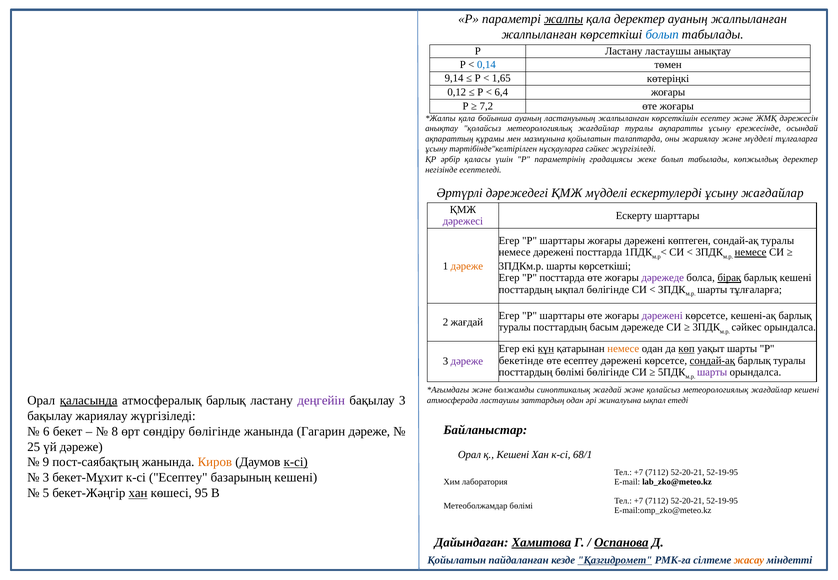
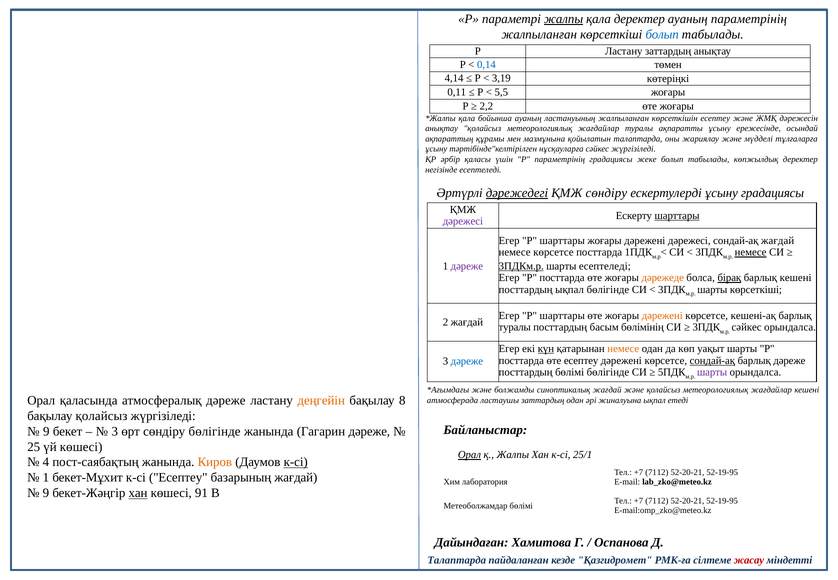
ауаның жалпыланған: жалпыланған -> параметрінің
Ластану ластаушы: ластаушы -> заттардың
9,14: 9,14 -> 4,14
1,65: 1,65 -> 3,19
0,12: 0,12 -> 0,11
6,4: 6,4 -> 5,5
7,2: 7,2 -> 2,2
дәрежедегі underline: none -> present
ҚМЖ мүдделі: мүдделі -> сөндіру
ұсыну жағдайлар: жағдайлар -> градациясы
шарттары at (677, 216) underline: none -> present
дәрежені көптеген: көптеген -> дәрежесі
сондай-ақ туралы: туралы -> жағдай
немесе дәрежені: дәрежені -> көрсетсе
дәреже at (467, 266) colour: orange -> purple
3ПДКм.р underline: none -> present
шарты көрсеткіші: көрсеткіші -> есептеледі
дәрежеде at (663, 278) colour: purple -> orange
шарты тұлғаларға: тұлғаларға -> көрсеткіші
дәрежені at (662, 316) colour: purple -> orange
басым дәрежеде: дәрежеде -> бөлімінің
көп underline: present -> none
бекетінде at (521, 361): бекетінде -> посттарда
туралы at (789, 361): туралы -> дәреже
дәреже at (467, 361) colour: purple -> blue
қаласында underline: present -> none
атмосфералық барлық: барлық -> дәреже
деңгейін colour: purple -> orange
бақылау 3: 3 -> 8
бақылау жариялау: жариялау -> қолайсыз
6 at (46, 431): 6 -> 9
8 at (115, 431): 8 -> 3
үй дәреже: дәреже -> көшесі
Орал at (469, 455) underline: none -> present
қ Кешені: Кешені -> Жалпы
68/1: 68/1 -> 25/1
9: 9 -> 4
3 at (46, 478): 3 -> 1
базарының кешені: кешені -> жағдай
5 at (46, 493): 5 -> 9
95: 95 -> 91
Хамитова underline: present -> none
Оспанова underline: present -> none
Қойылатын at (457, 560): Қойылатын -> Талаптарда
Қазгидромет underline: present -> none
жасау colour: orange -> red
